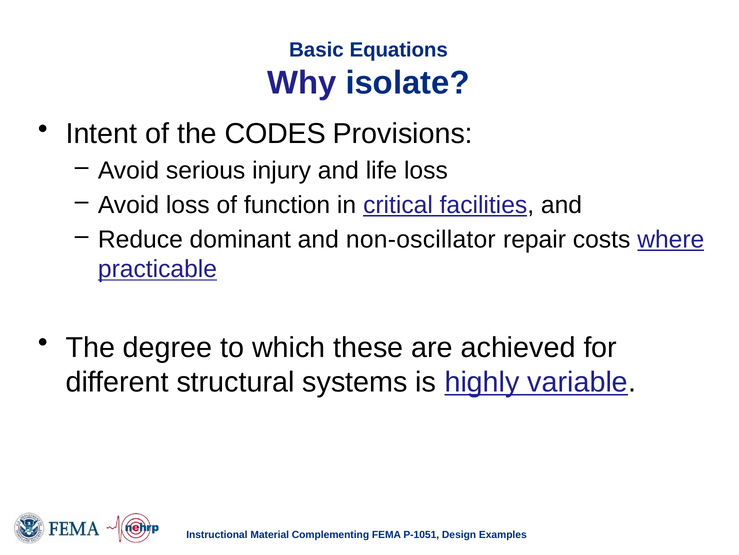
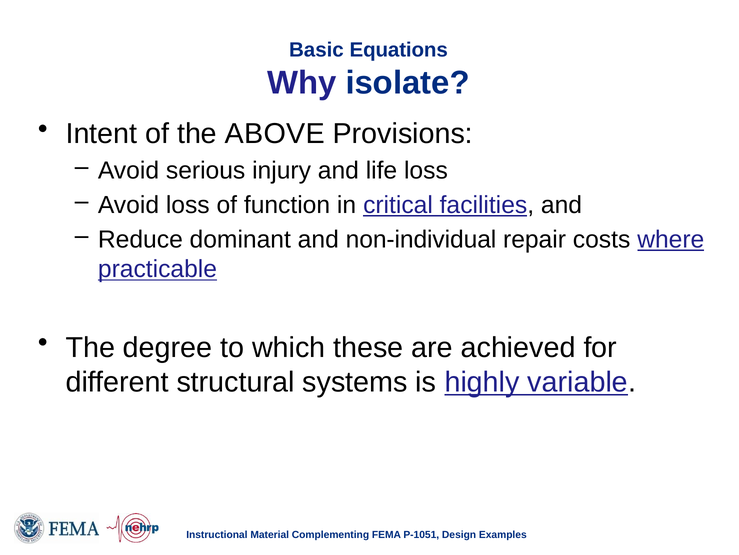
CODES: CODES -> ABOVE
non-oscillator: non-oscillator -> non-individual
